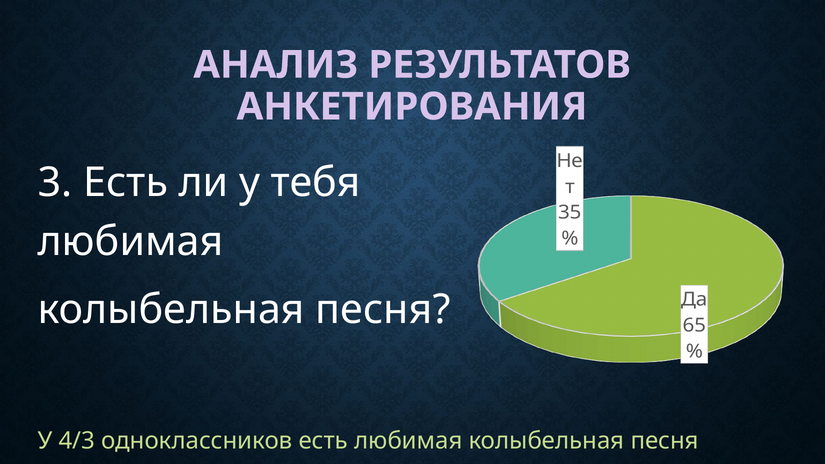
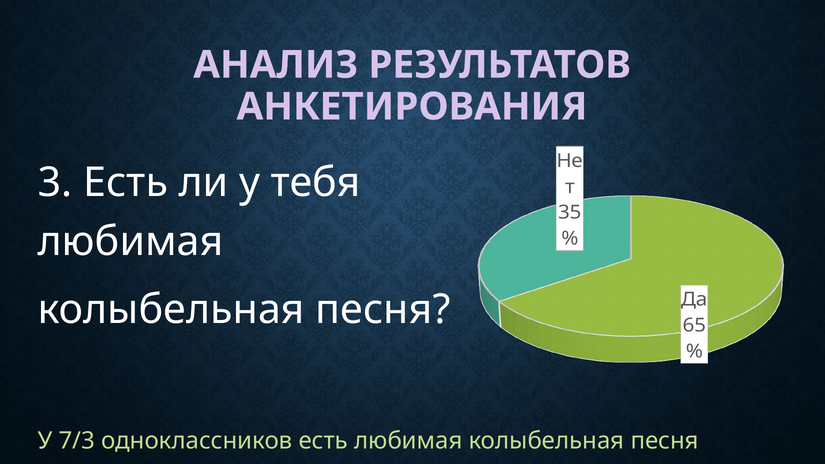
4/3: 4/3 -> 7/3
